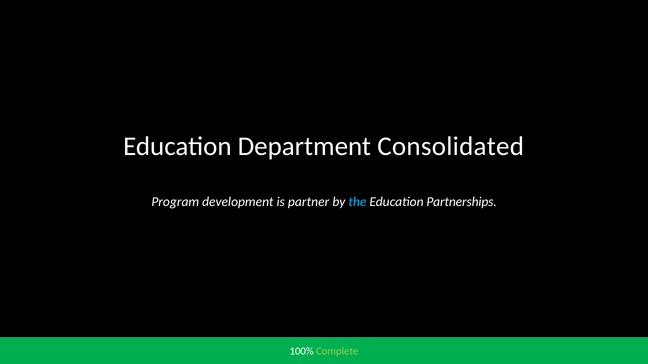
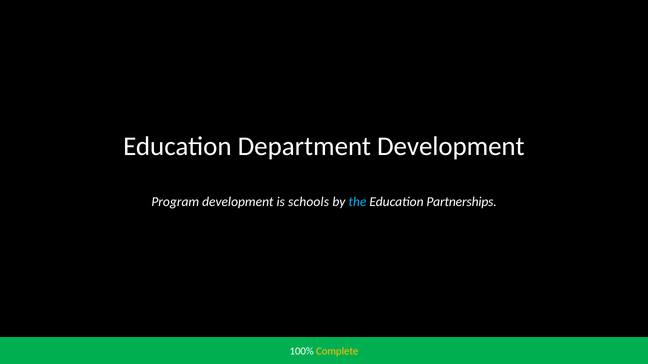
Department Consolidated: Consolidated -> Development
partner: partner -> schools
Complete colour: light green -> yellow
